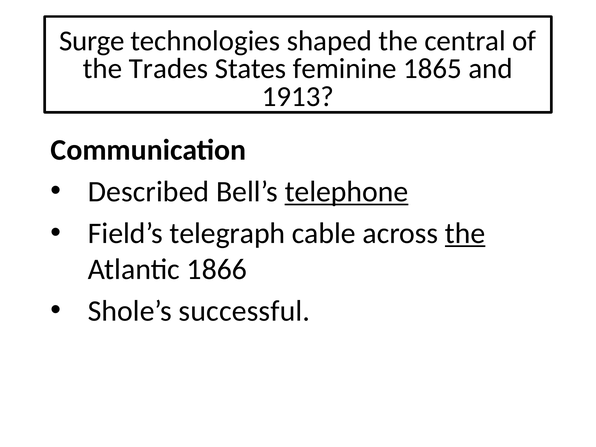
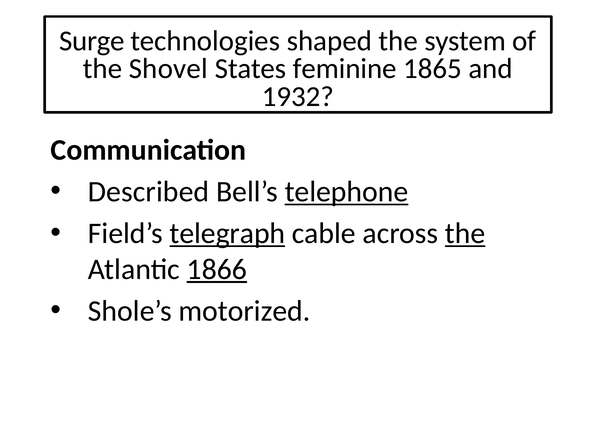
central: central -> system
Trades: Trades -> Shovel
1913: 1913 -> 1932
telegraph underline: none -> present
1866 underline: none -> present
successful: successful -> motorized
